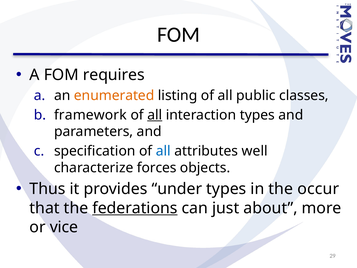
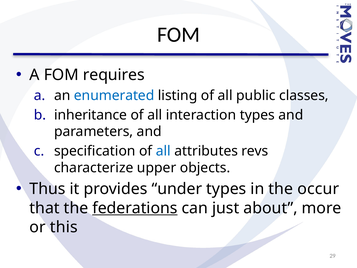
enumerated colour: orange -> blue
framework: framework -> inheritance
all at (155, 115) underline: present -> none
well: well -> revs
forces: forces -> upper
vice: vice -> this
